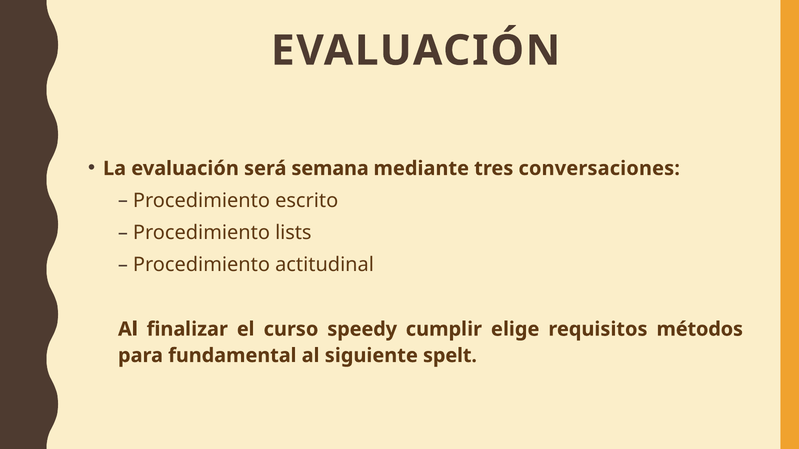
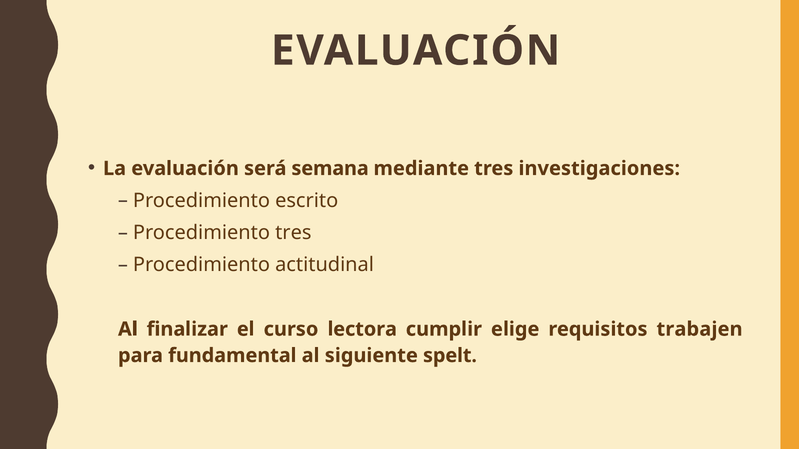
conversaciones: conversaciones -> investigaciones
Procedimiento lists: lists -> tres
speedy: speedy -> lectora
métodos: métodos -> trabajen
